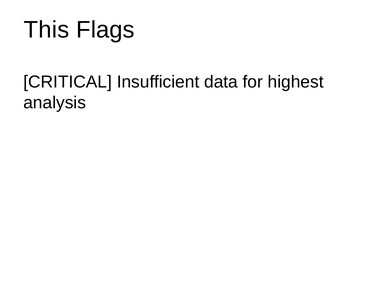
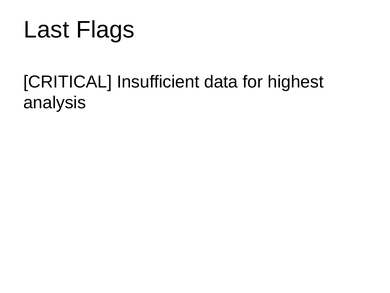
This: This -> Last
